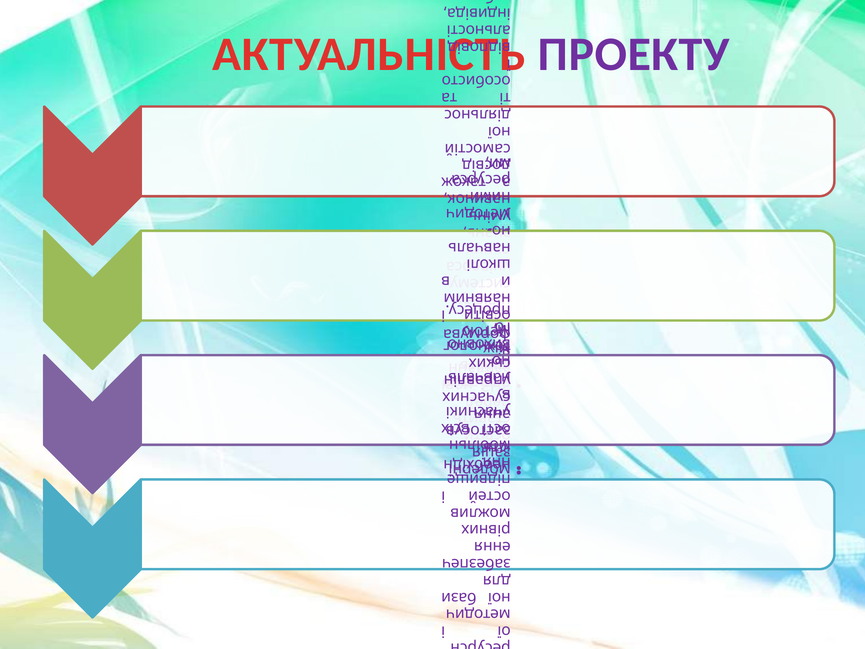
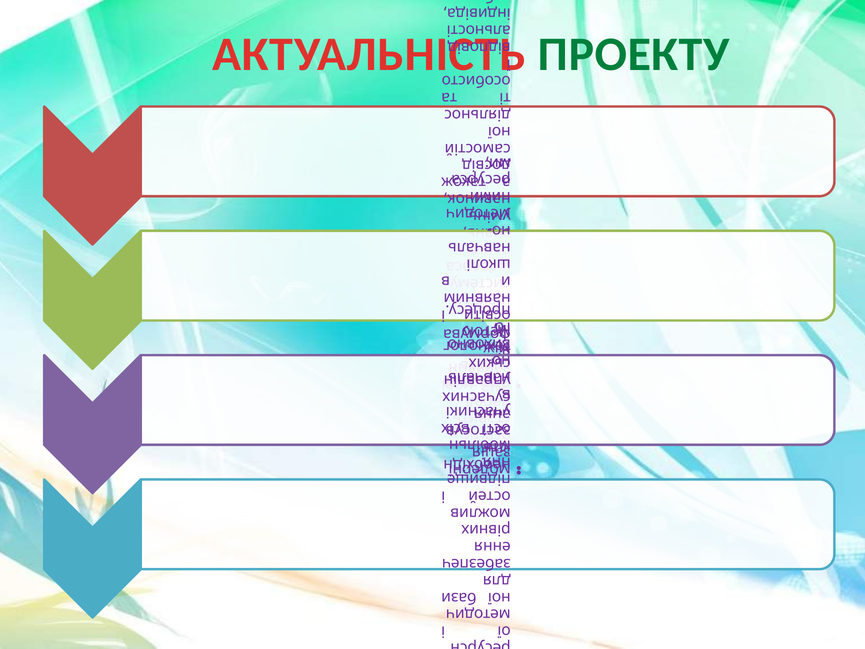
ПРОЕКТУ colour: purple -> green
